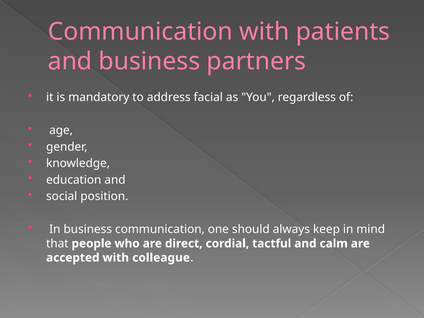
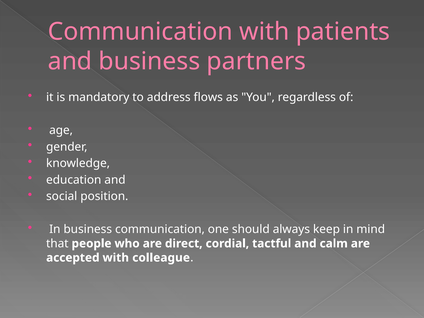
facial: facial -> flows
